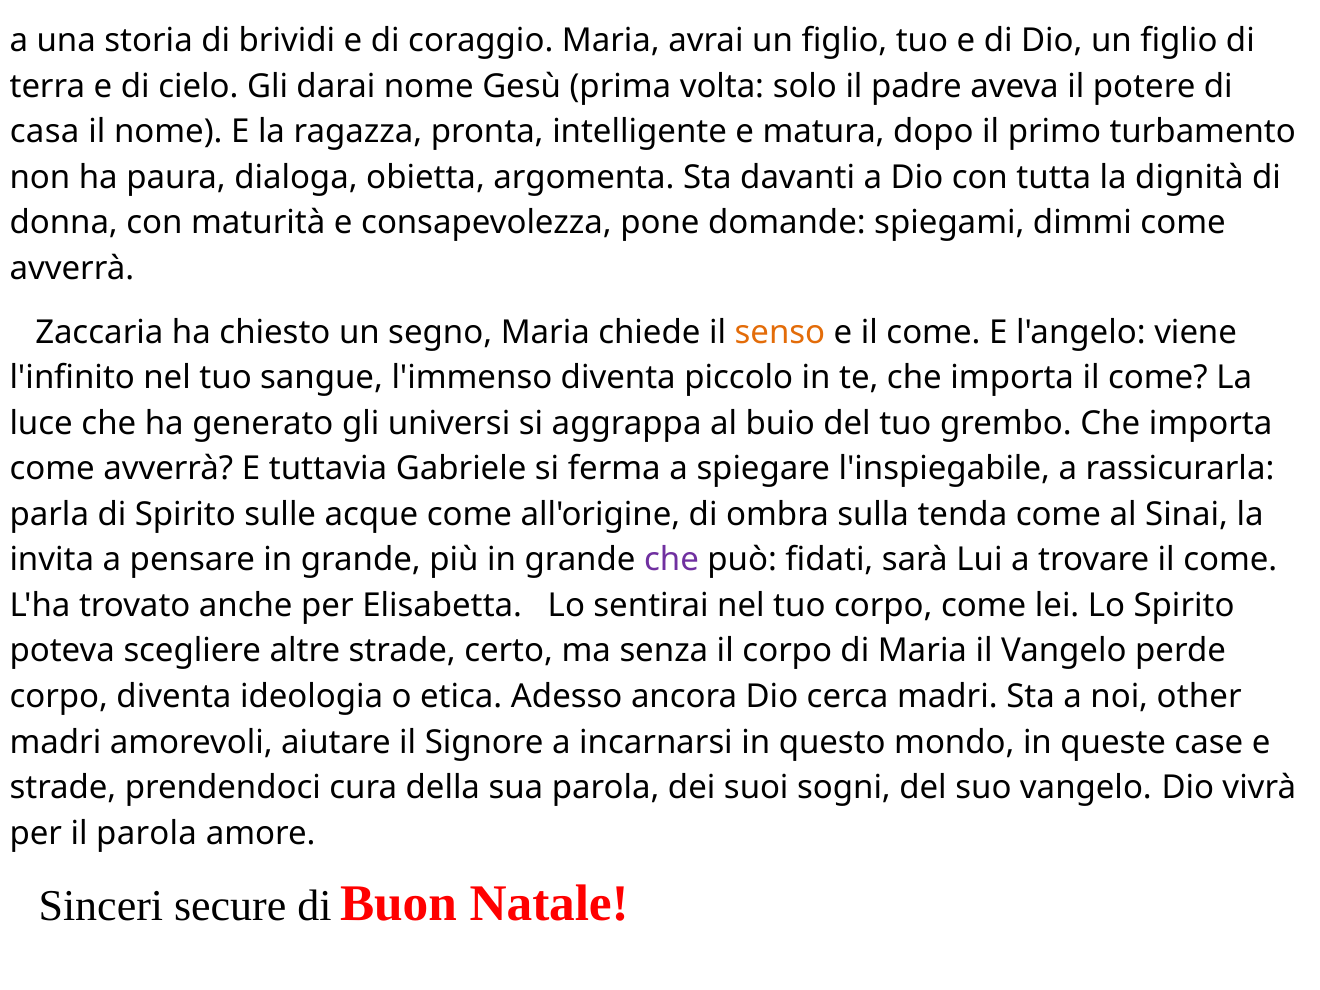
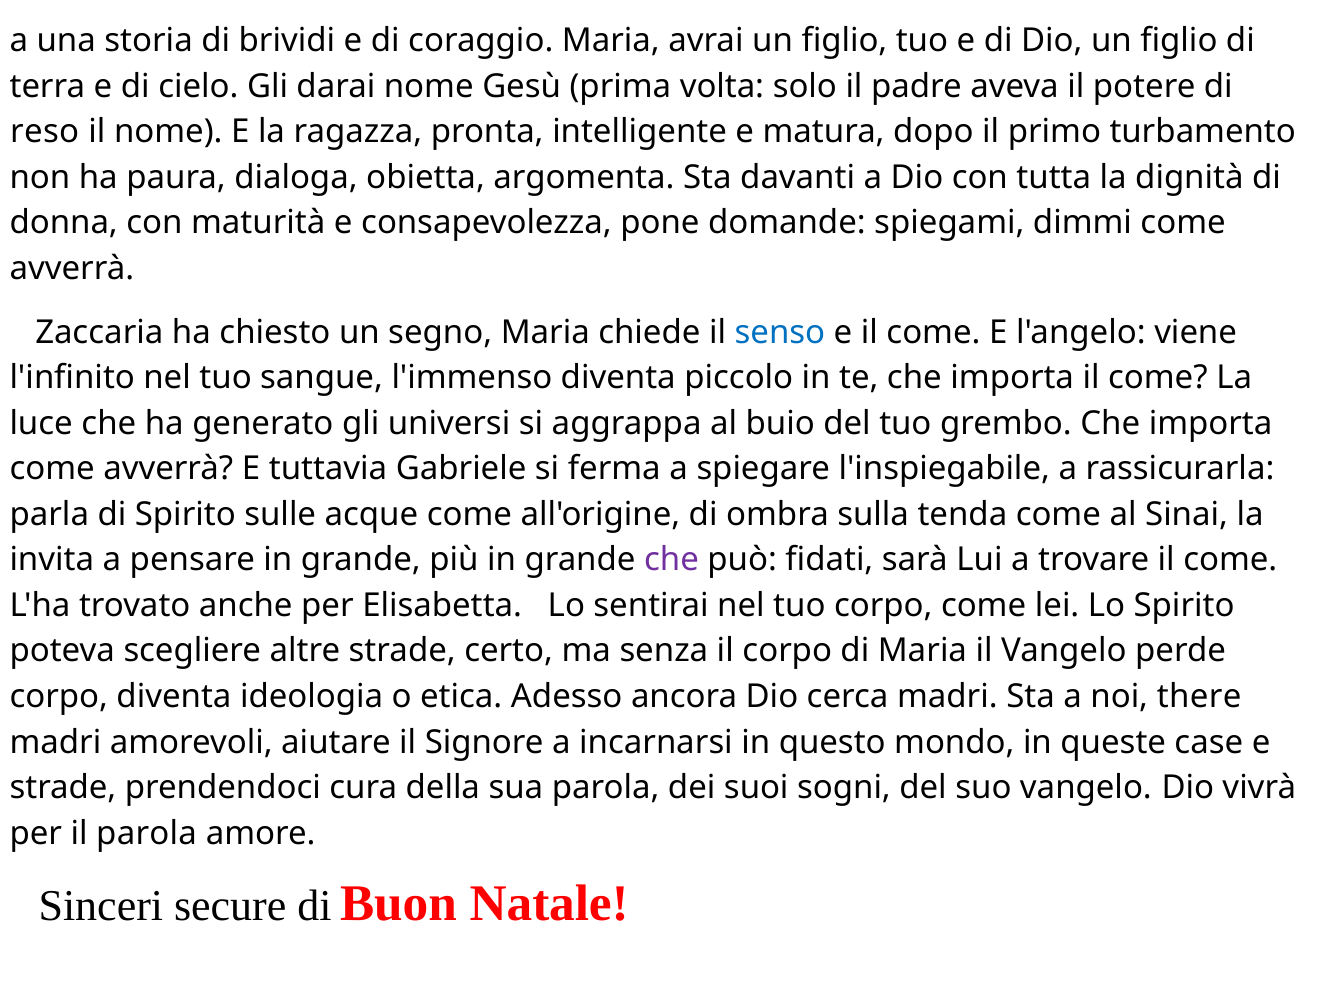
casa: casa -> reso
senso colour: orange -> blue
other: other -> there
